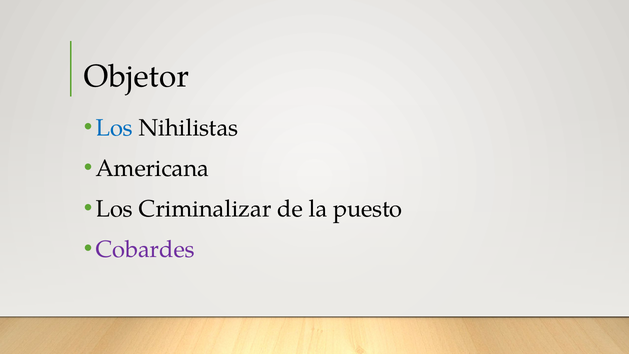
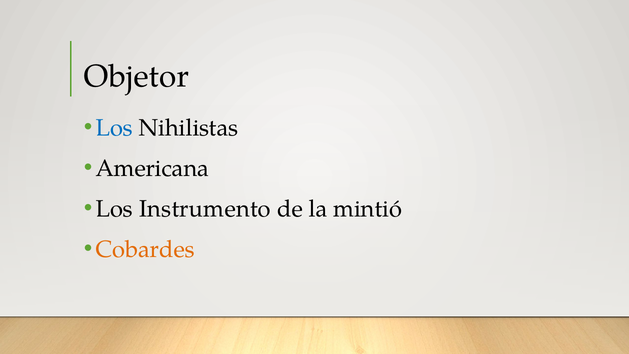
Criminalizar: Criminalizar -> Instrumento
puesto: puesto -> mintió
Cobardes colour: purple -> orange
